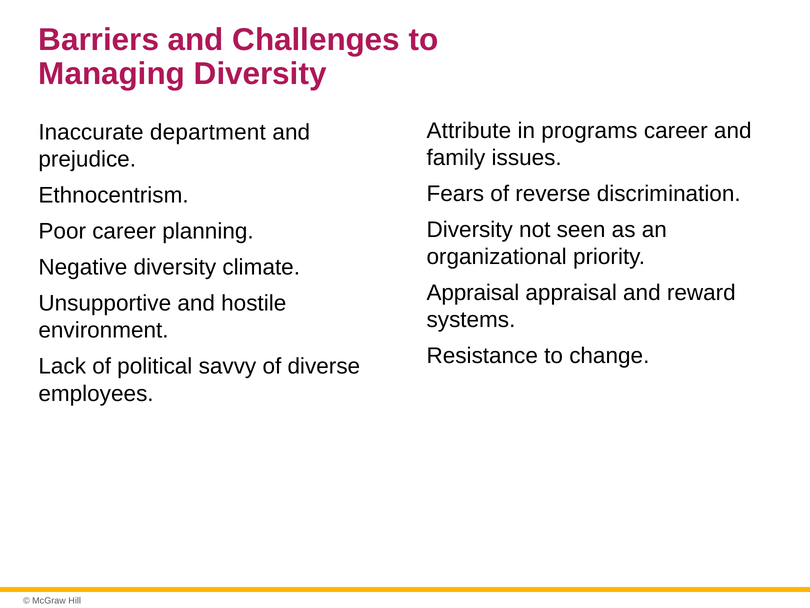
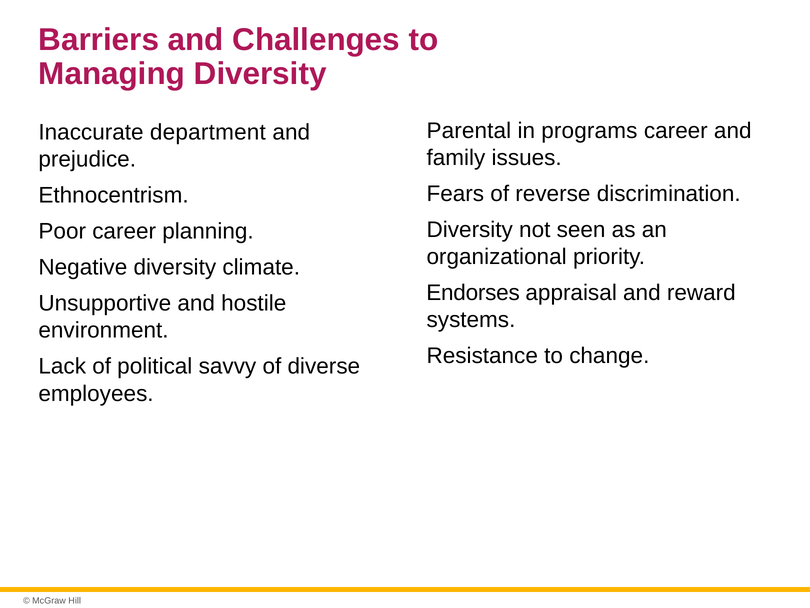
Attribute: Attribute -> Parental
Appraisal at (473, 293): Appraisal -> Endorses
